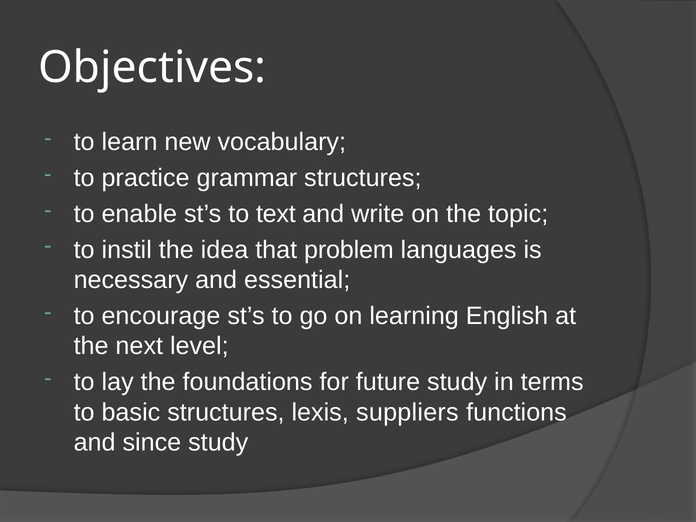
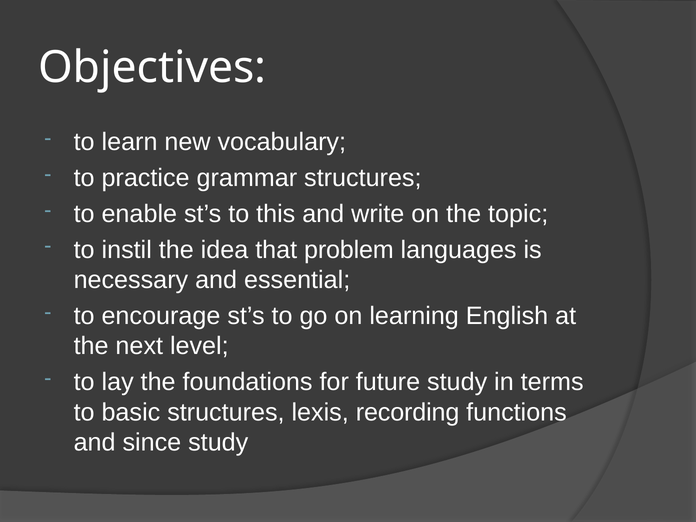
text: text -> this
suppliers: suppliers -> recording
